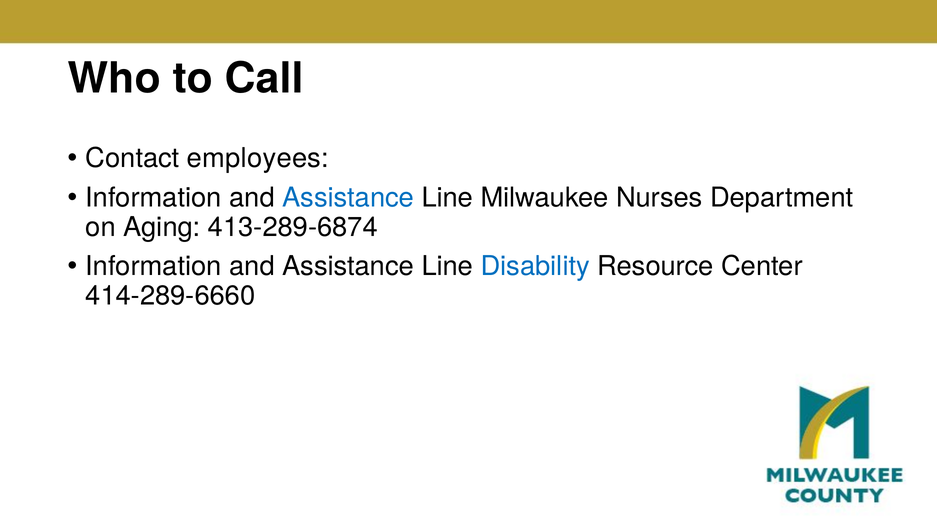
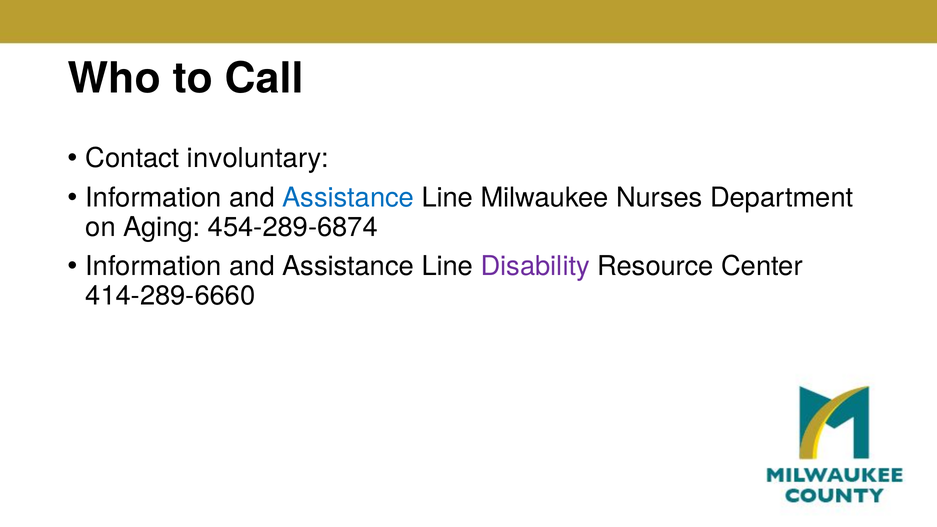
employees: employees -> involuntary
413-289-6874: 413-289-6874 -> 454-289-6874
Disability colour: blue -> purple
